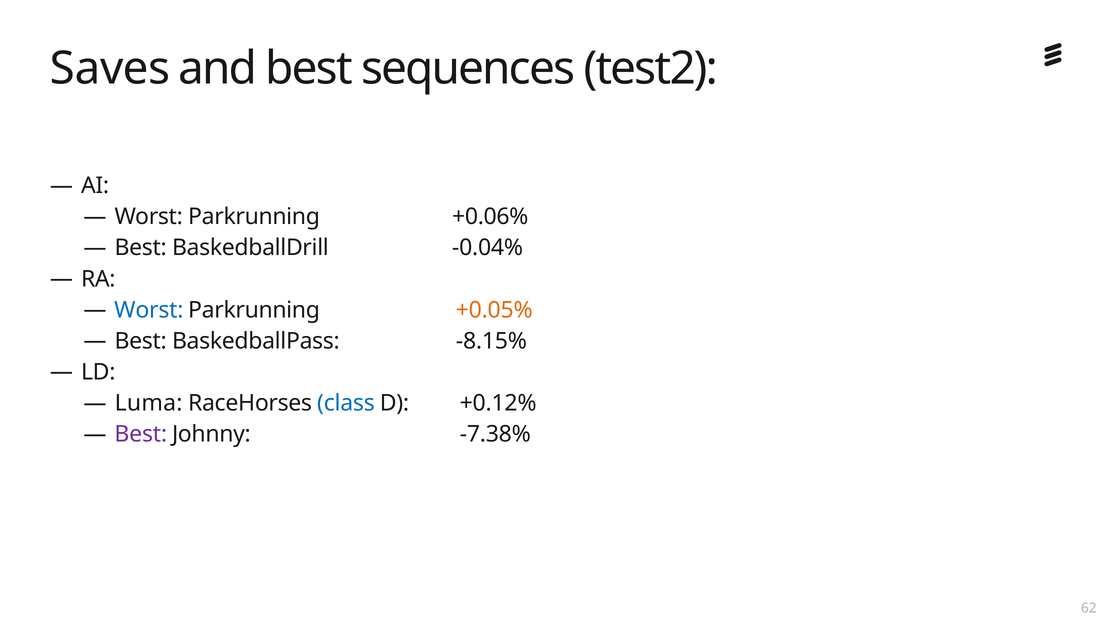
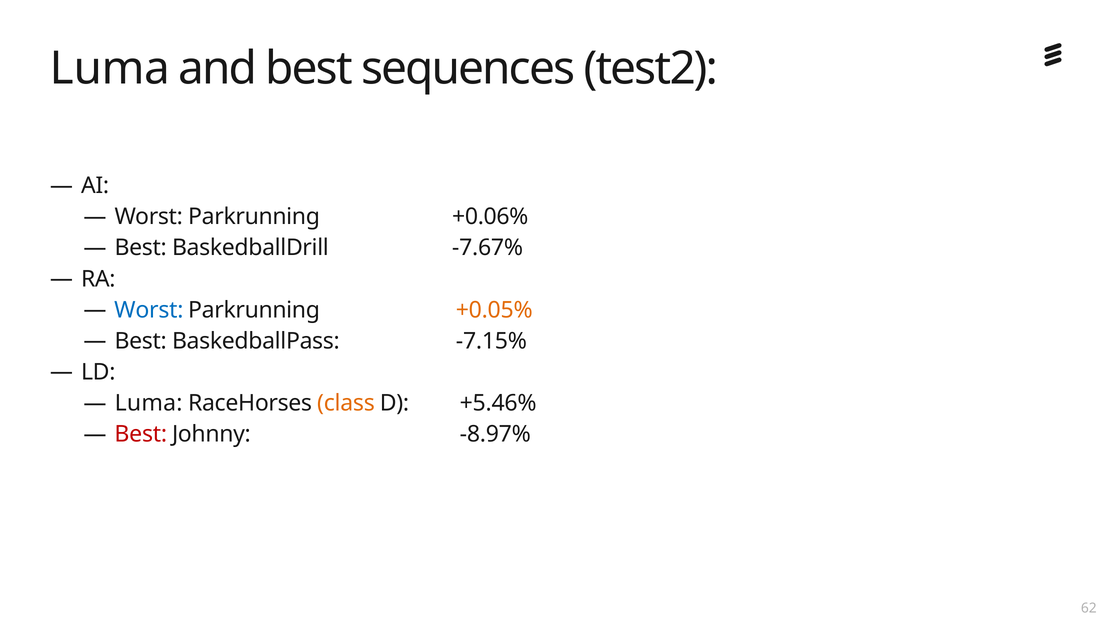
Saves at (110, 69): Saves -> Luma
-0.04%: -0.04% -> -7.67%
-8.15%: -8.15% -> -7.15%
class colour: blue -> orange
+0.12%: +0.12% -> +5.46%
Best at (141, 435) colour: purple -> red
-7.38%: -7.38% -> -8.97%
